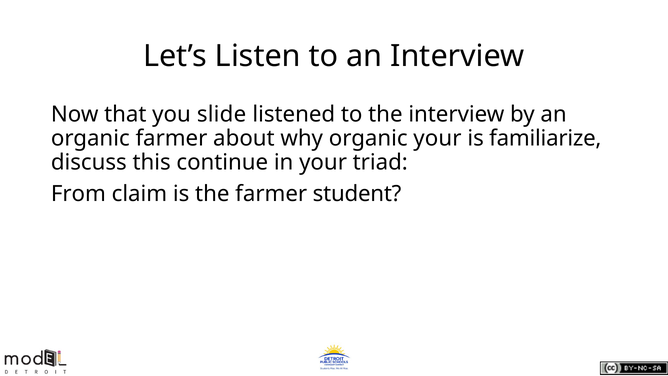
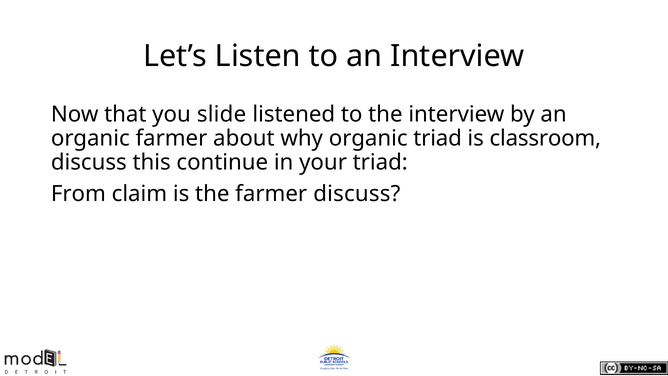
organic your: your -> triad
familiarize: familiarize -> classroom
farmer student: student -> discuss
